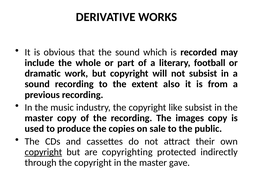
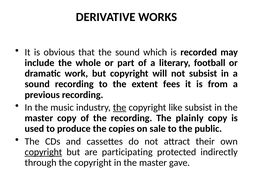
also: also -> fees
the at (120, 107) underline: none -> present
images: images -> plainly
copyrighting: copyrighting -> participating
